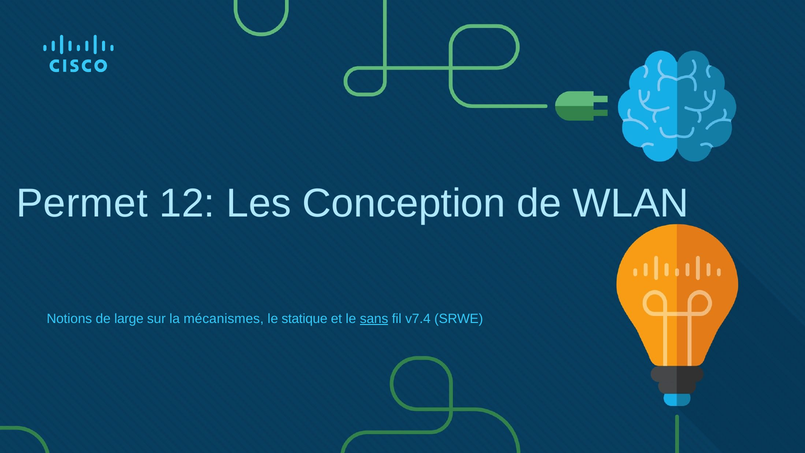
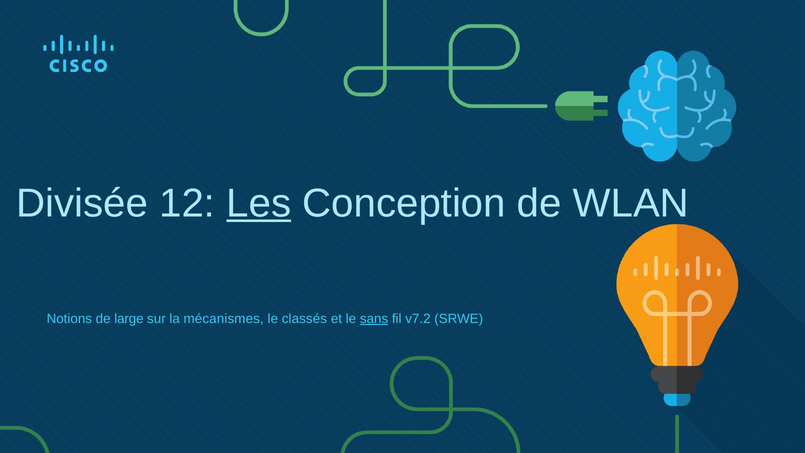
Permet: Permet -> Divisée
Les underline: none -> present
statique: statique -> classés
v7.4: v7.4 -> v7.2
